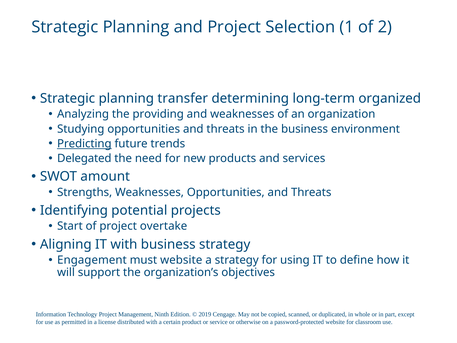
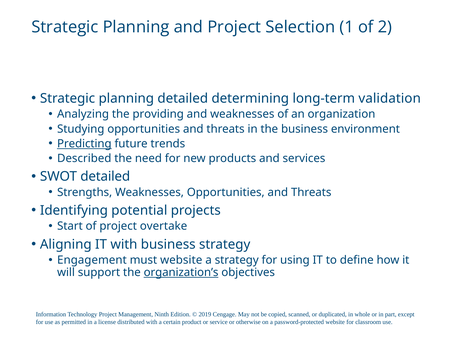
planning transfer: transfer -> detailed
organized: organized -> validation
Delegated: Delegated -> Described
SWOT amount: amount -> detailed
organization’s underline: none -> present
